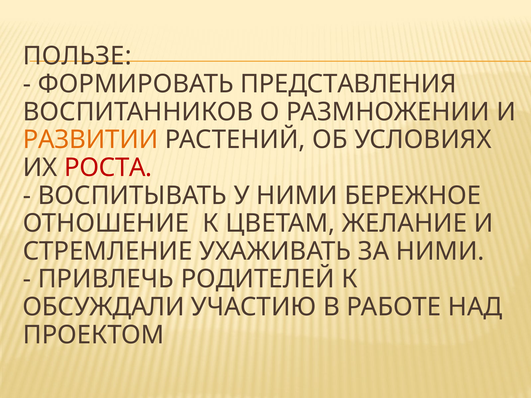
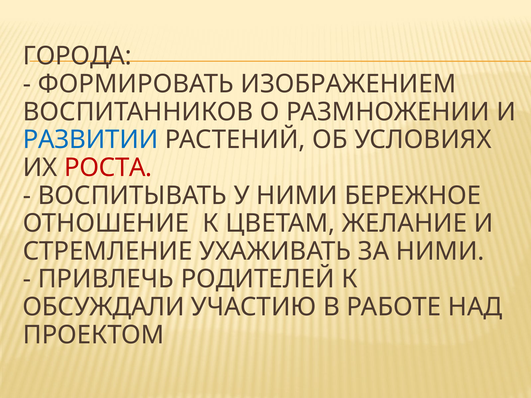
ПОЛЬЗЕ: ПОЛЬЗЕ -> ГОРОДА
ПРЕДСТАВЛЕНИЯ: ПРЕДСТАВЛЕНИЯ -> ИЗОБРАЖЕНИЕМ
РАЗВИТИИ colour: orange -> blue
